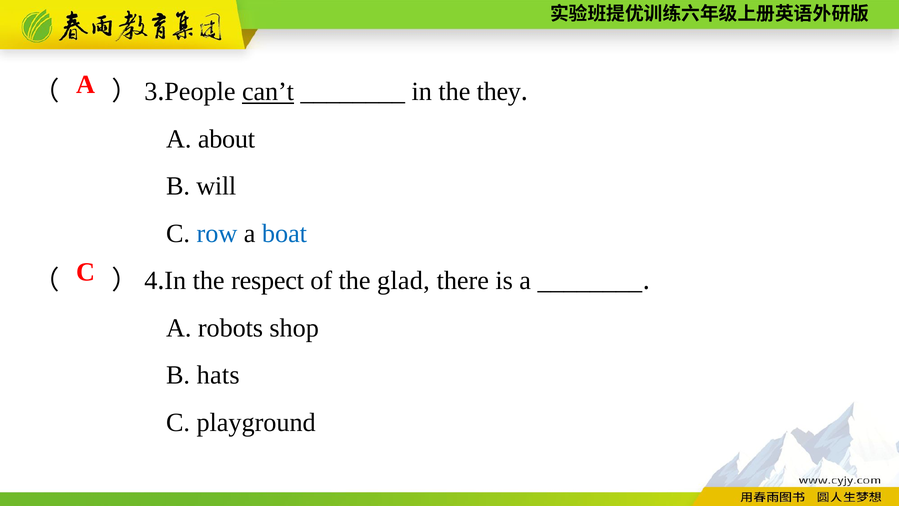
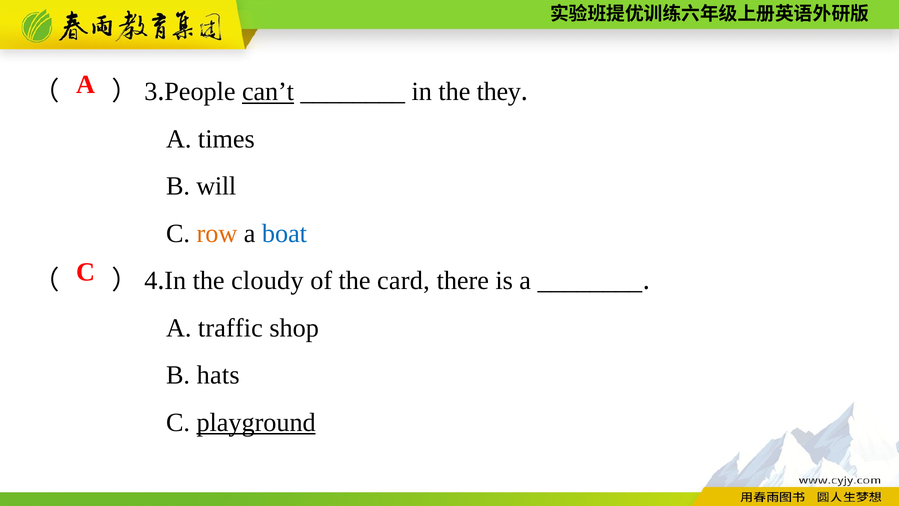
about: about -> times
row colour: blue -> orange
respect: respect -> cloudy
glad: glad -> card
robots: robots -> traffic
playground underline: none -> present
